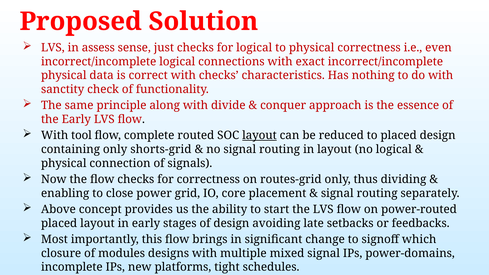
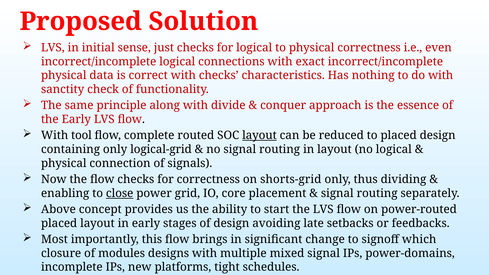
assess: assess -> initial
shorts-grid: shorts-grid -> logical-grid
routes-grid: routes-grid -> shorts-grid
close underline: none -> present
